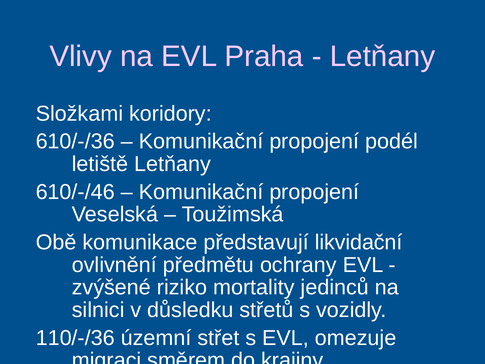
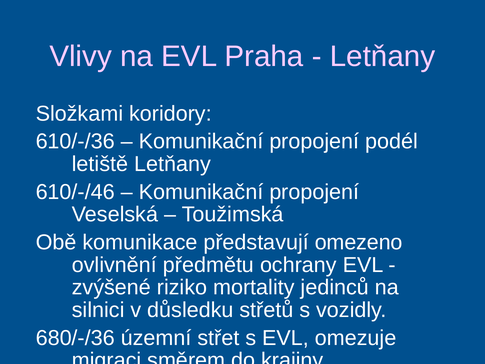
likvidační: likvidační -> omezeno
110/-/36: 110/-/36 -> 680/-/36
